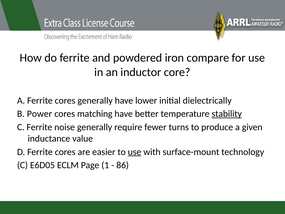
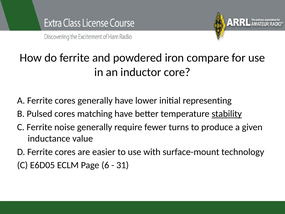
dielectrically: dielectrically -> representing
Power: Power -> Pulsed
use at (135, 152) underline: present -> none
1: 1 -> 6
86: 86 -> 31
